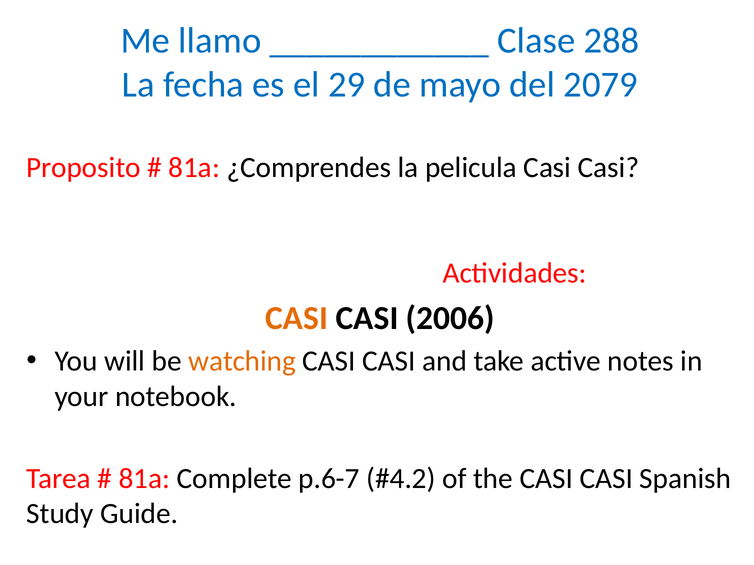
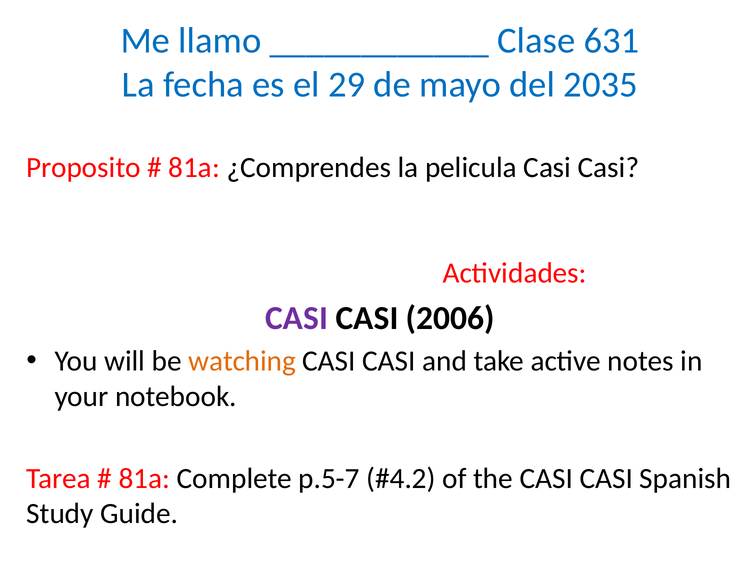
288: 288 -> 631
2079: 2079 -> 2035
CASI at (297, 318) colour: orange -> purple
p.6-7: p.6-7 -> p.5-7
